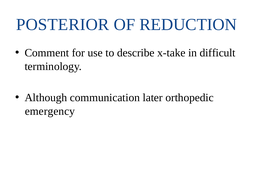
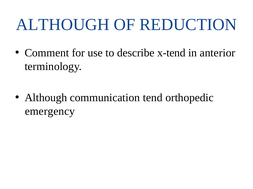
POSTERIOR at (63, 25): POSTERIOR -> ALTHOUGH
x-take: x-take -> x-tend
difficult: difficult -> anterior
later: later -> tend
